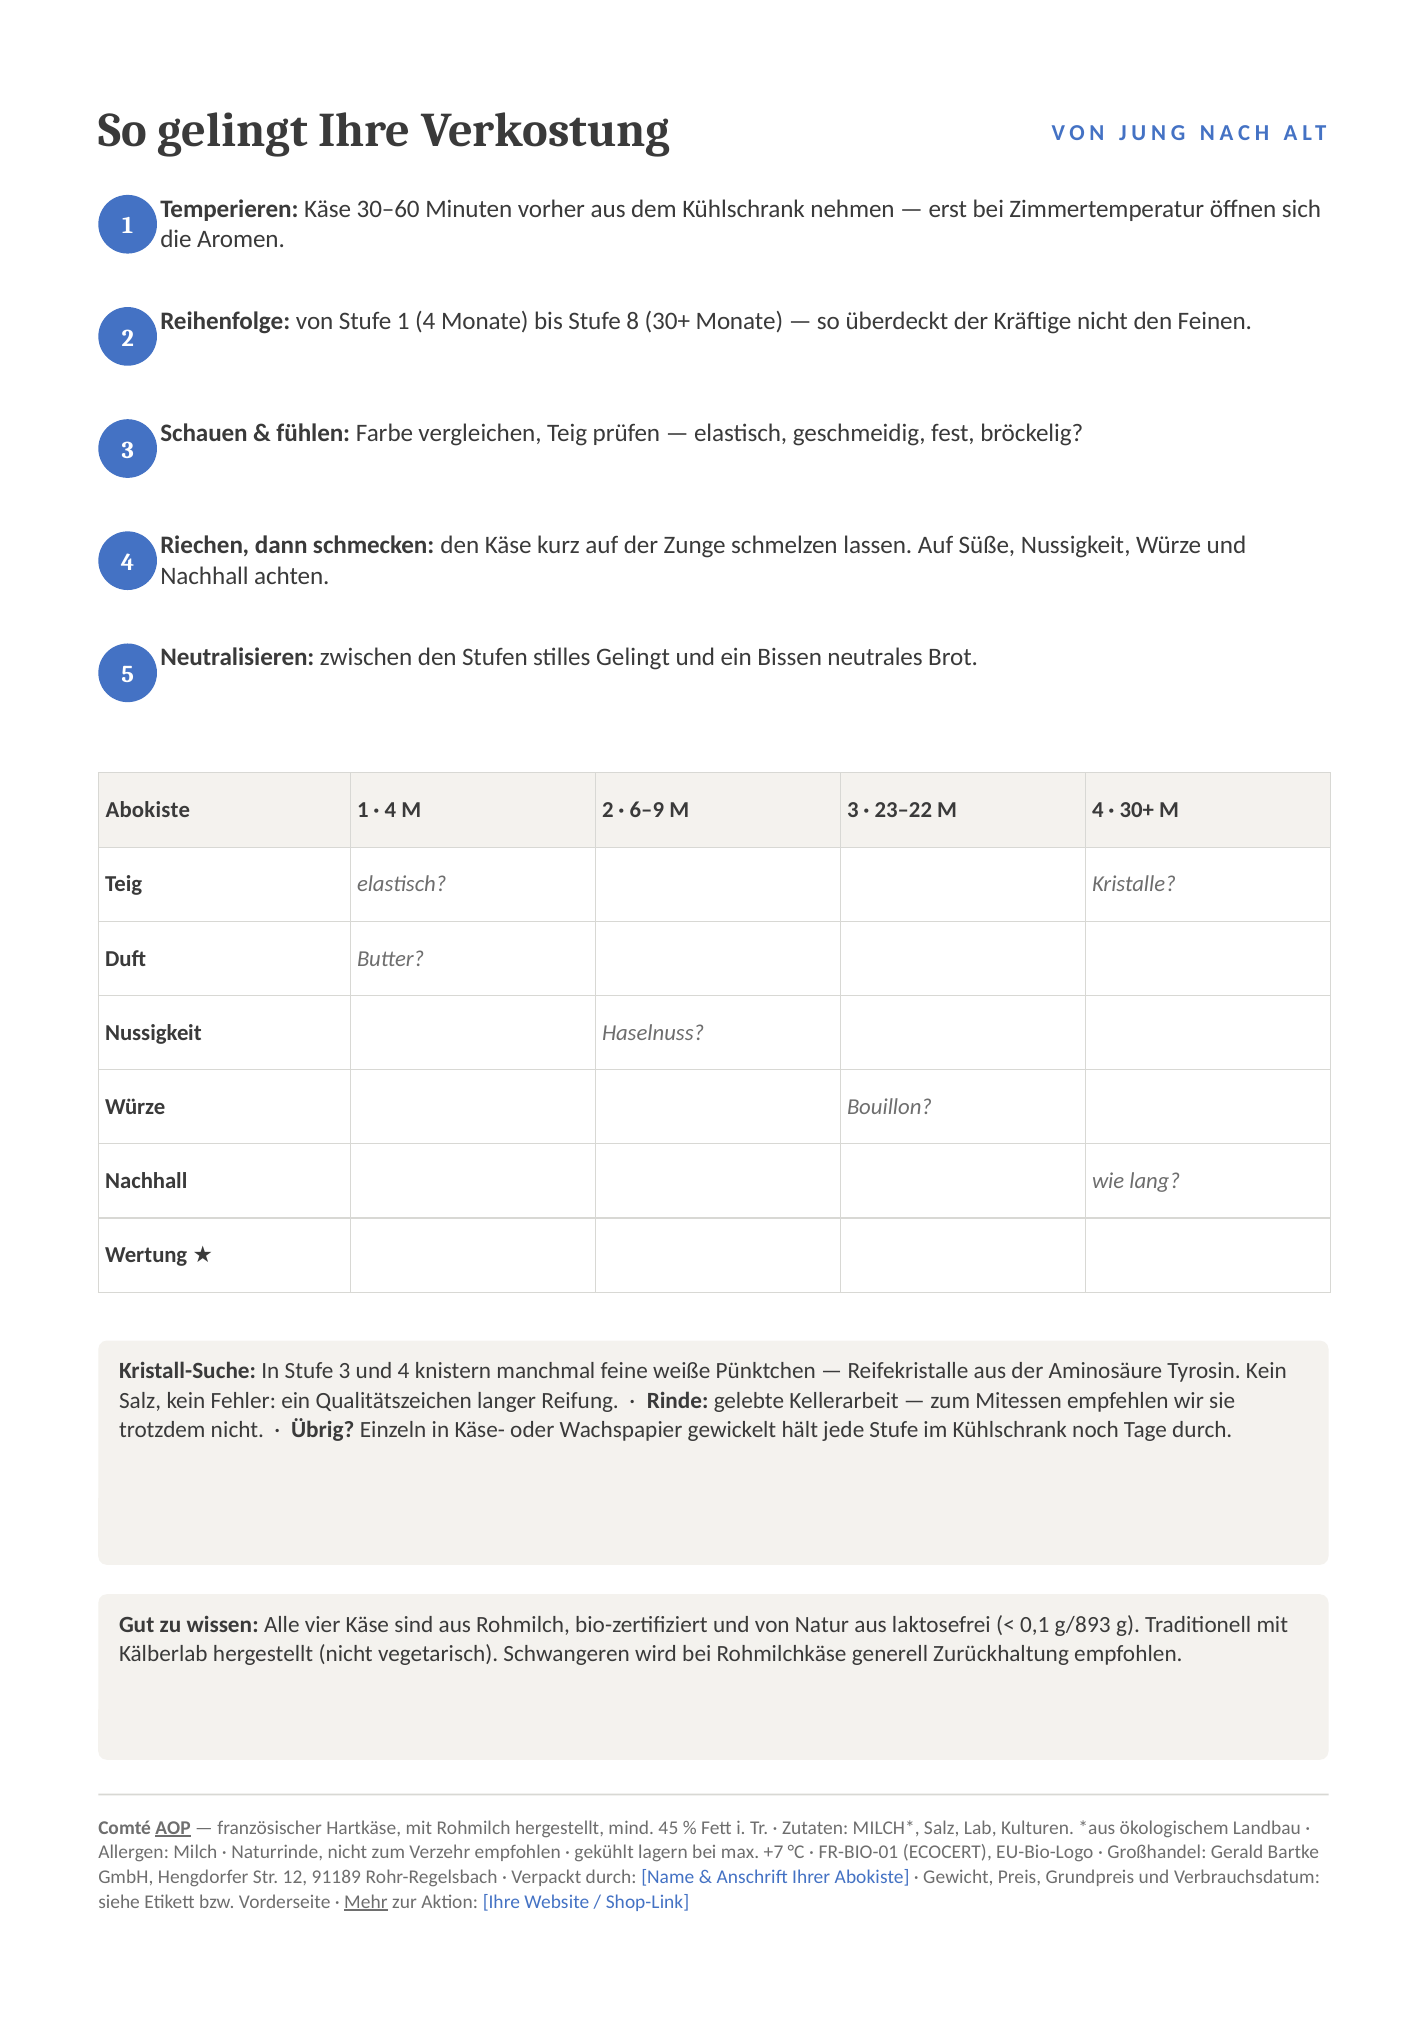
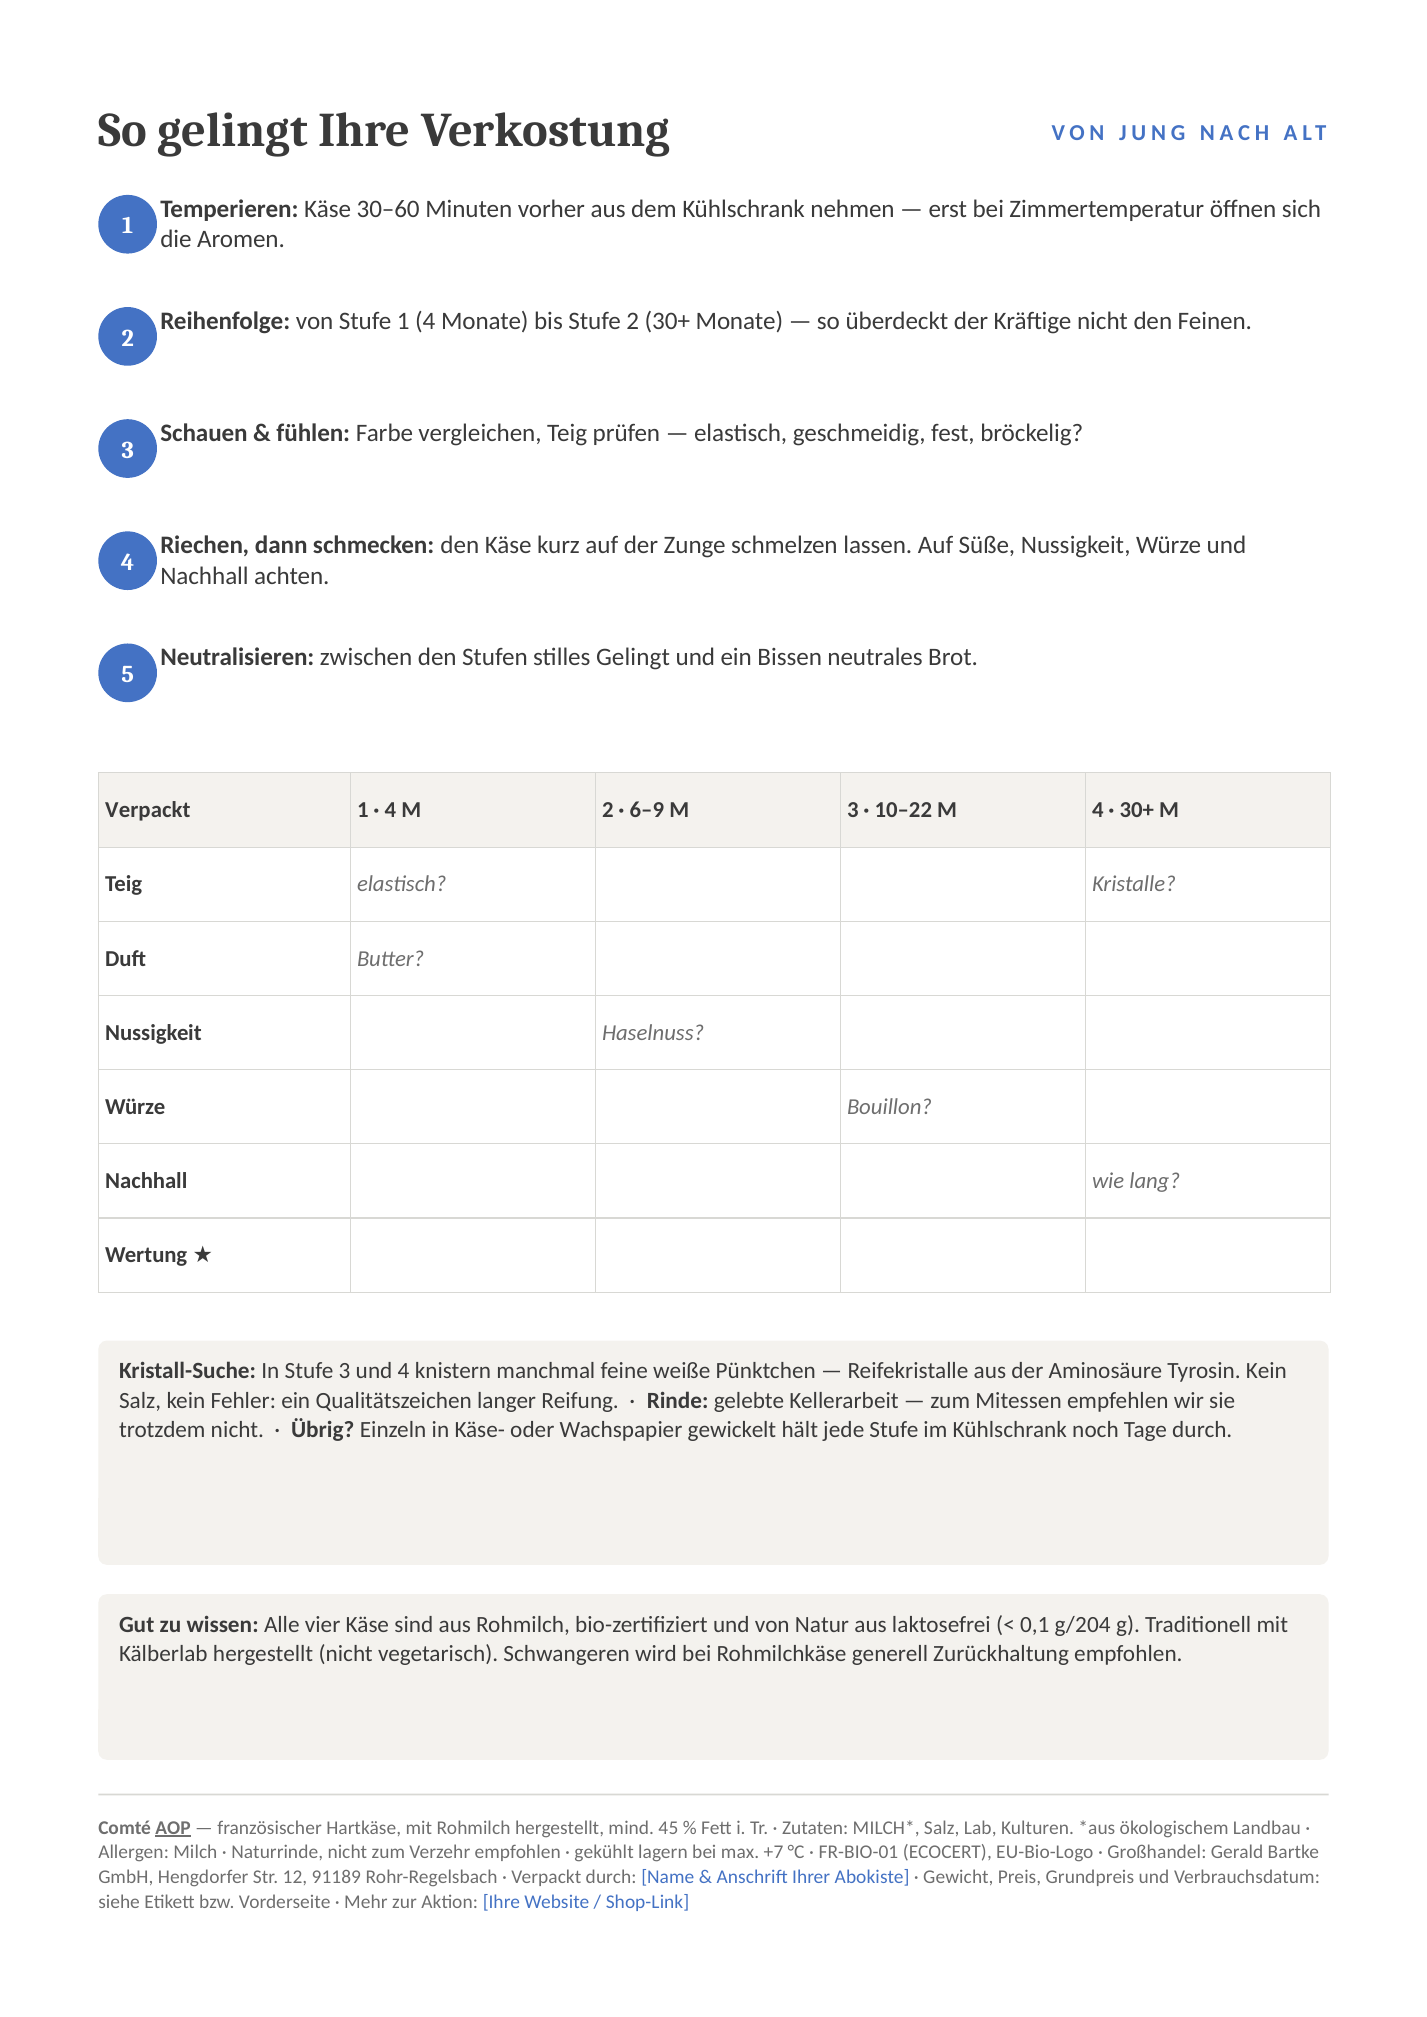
Stufe 8: 8 -> 2
Abokiste at (148, 810): Abokiste -> Verpackt
23–22: 23–22 -> 10–22
g/893: g/893 -> g/204
Mehr underline: present -> none
